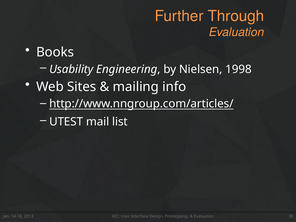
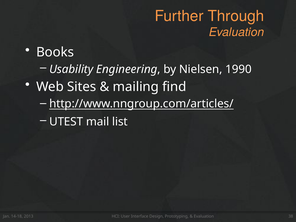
1998: 1998 -> 1990
info: info -> find
